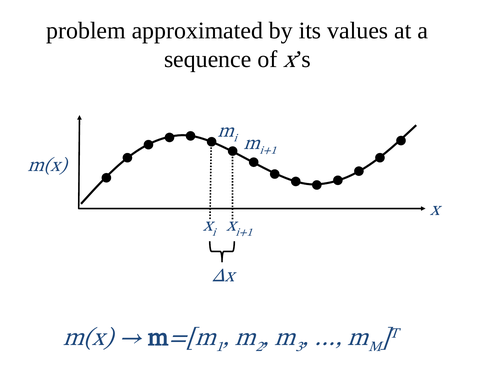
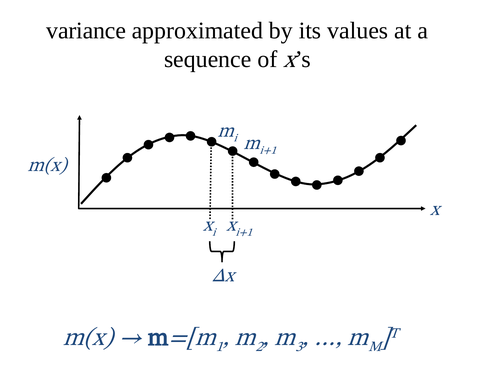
problem: problem -> variance
